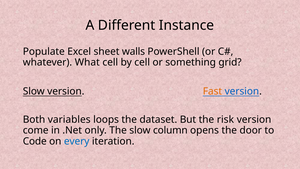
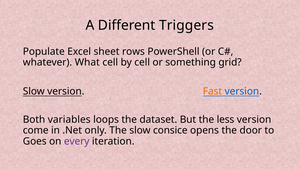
Instance: Instance -> Triggers
walls: walls -> rows
risk: risk -> less
column: column -> consice
Code: Code -> Goes
every colour: blue -> purple
